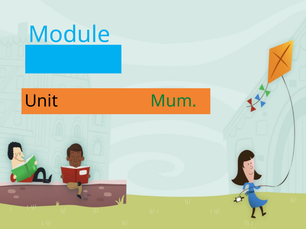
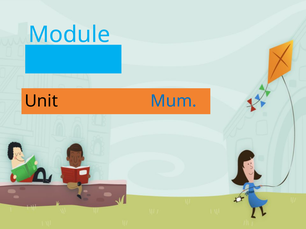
Mum colour: green -> blue
